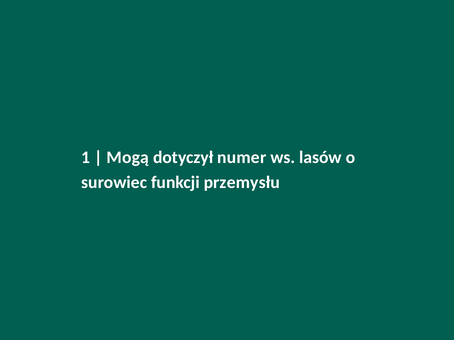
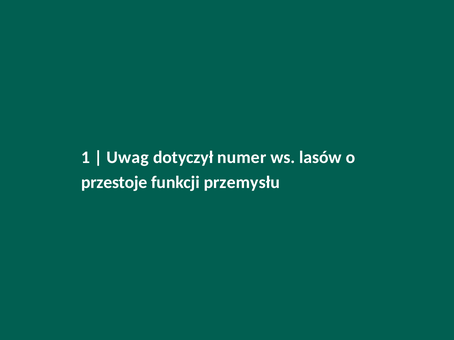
Mogą: Mogą -> Uwag
surowiec: surowiec -> przestoje
